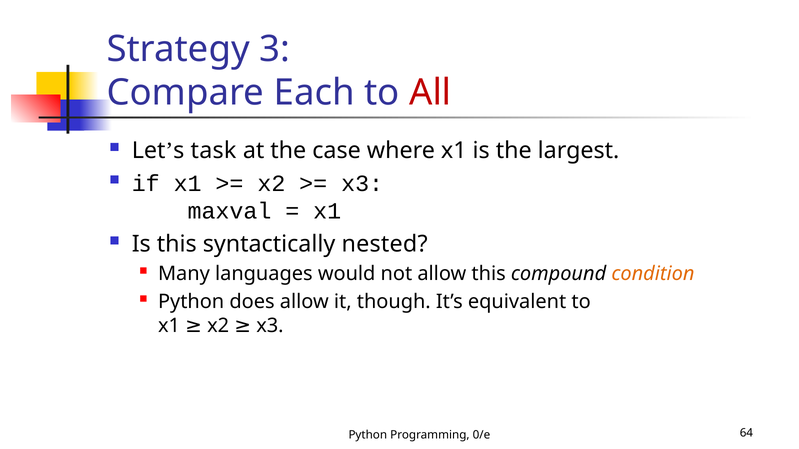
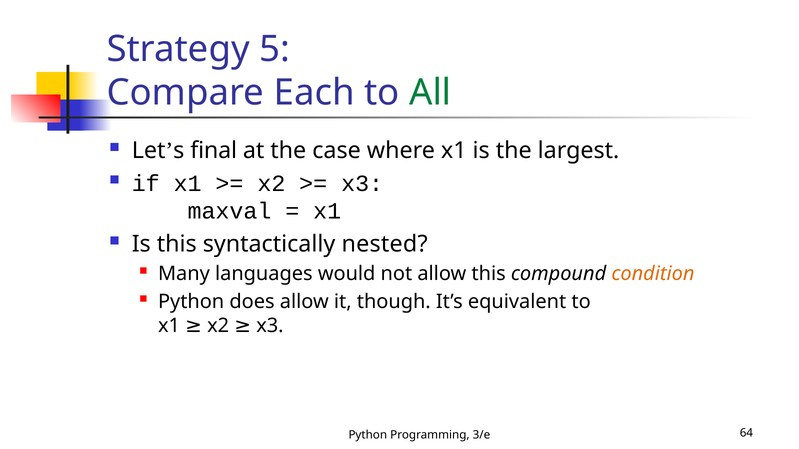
3: 3 -> 5
All colour: red -> green
task: task -> final
0/e: 0/e -> 3/e
